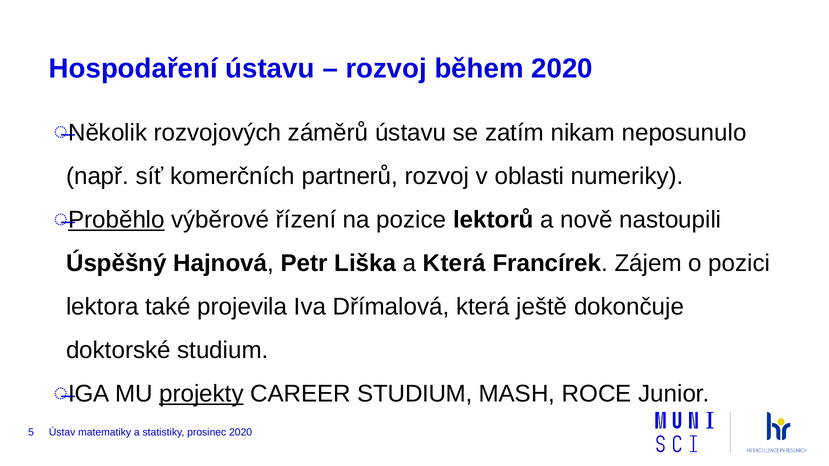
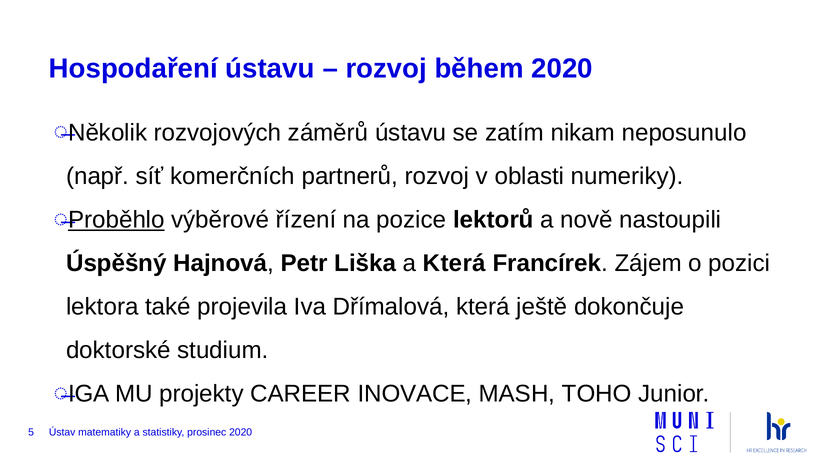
projekty underline: present -> none
CAREER STUDIUM: STUDIUM -> INOVACE
ROCE: ROCE -> TOHO
